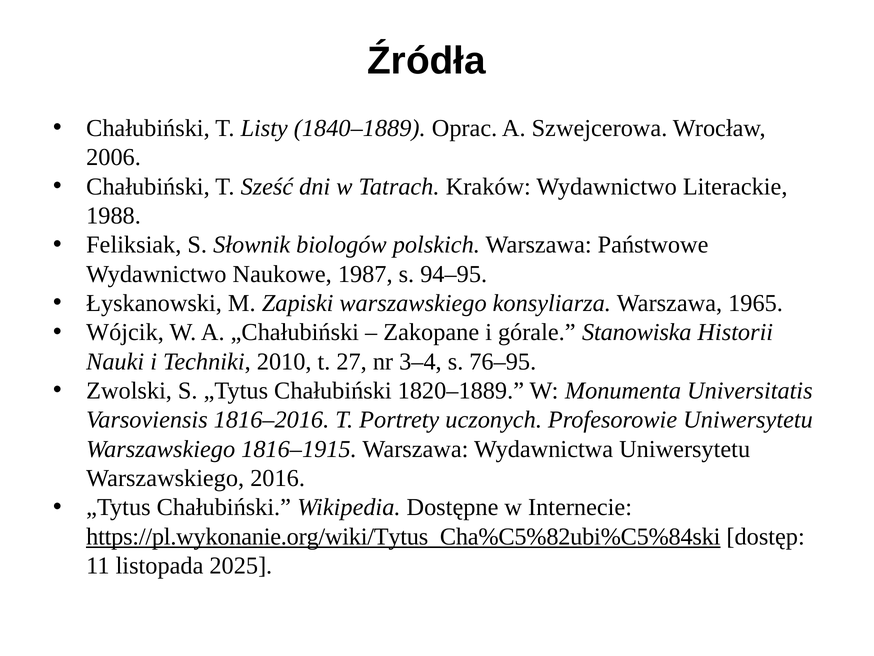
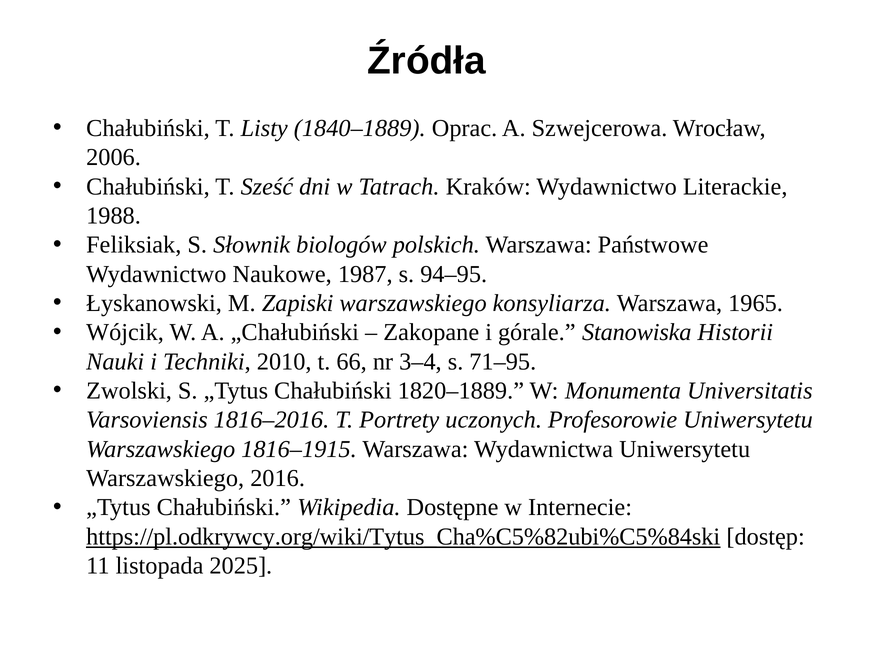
27: 27 -> 66
76–95: 76–95 -> 71–95
https://pl.wykonanie.org/wiki/Tytus_Cha%C5%82ubi%C5%84ski: https://pl.wykonanie.org/wiki/Tytus_Cha%C5%82ubi%C5%84ski -> https://pl.odkrywcy.org/wiki/Tytus_Cha%C5%82ubi%C5%84ski
